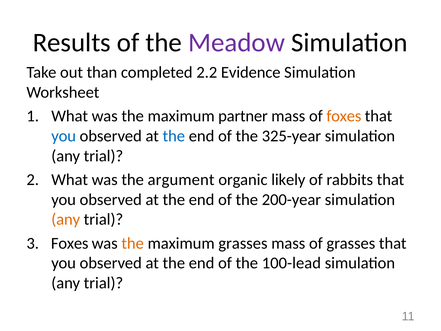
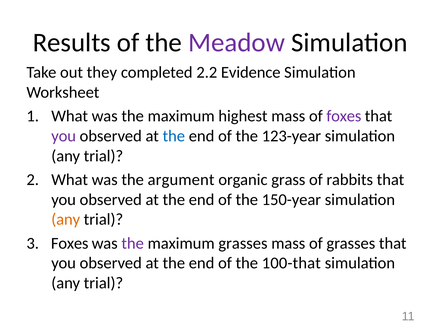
than: than -> they
partner: partner -> highest
foxes at (344, 116) colour: orange -> purple
you at (64, 136) colour: blue -> purple
325-year: 325-year -> 123-year
likely: likely -> grass
200-year: 200-year -> 150-year
the at (133, 243) colour: orange -> purple
100-lead: 100-lead -> 100-that
